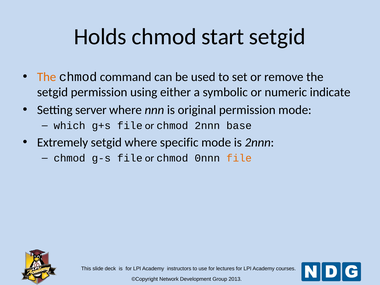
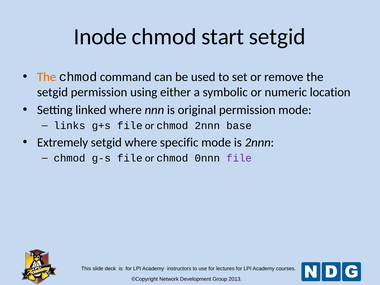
Holds: Holds -> Inode
indicate: indicate -> location
server: server -> linked
which: which -> links
file at (239, 158) colour: orange -> purple
